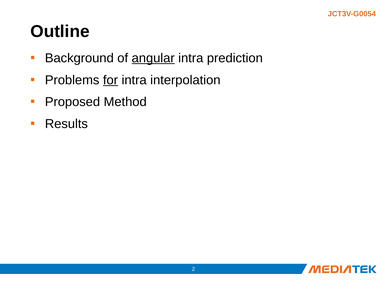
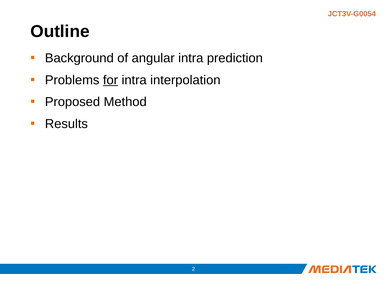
angular underline: present -> none
